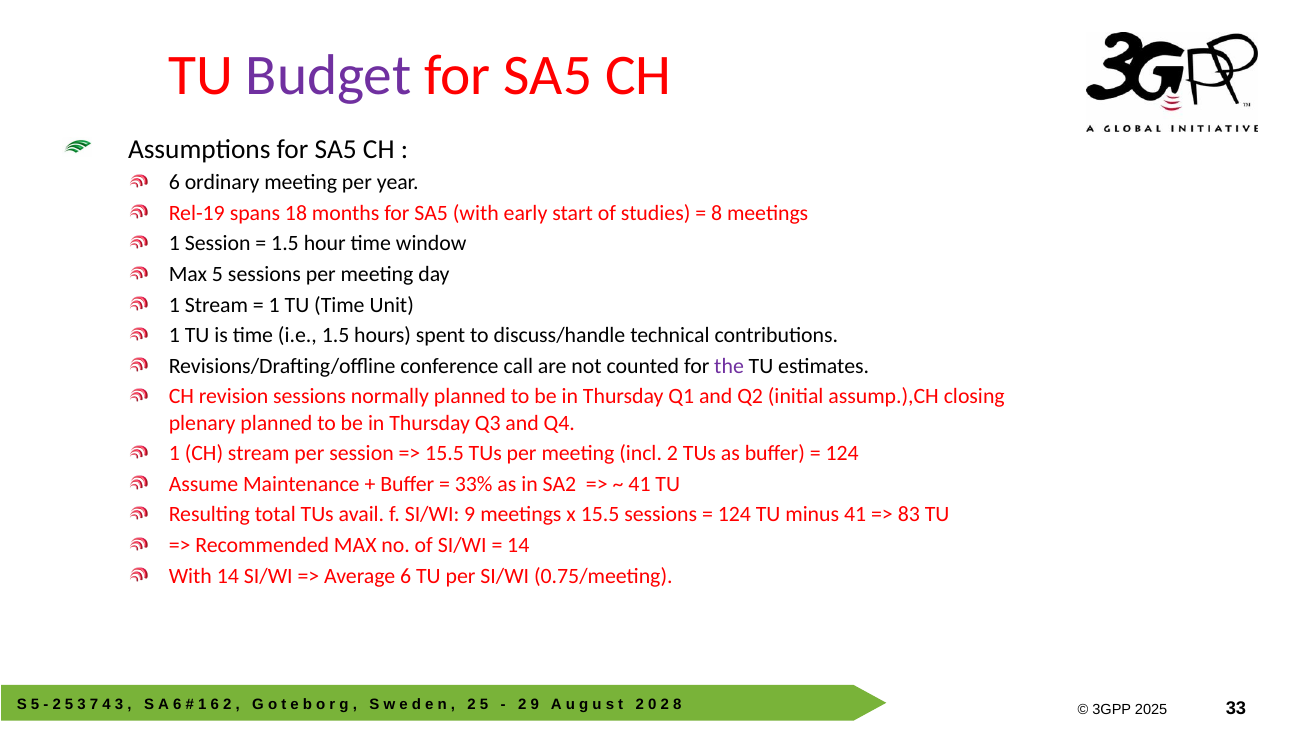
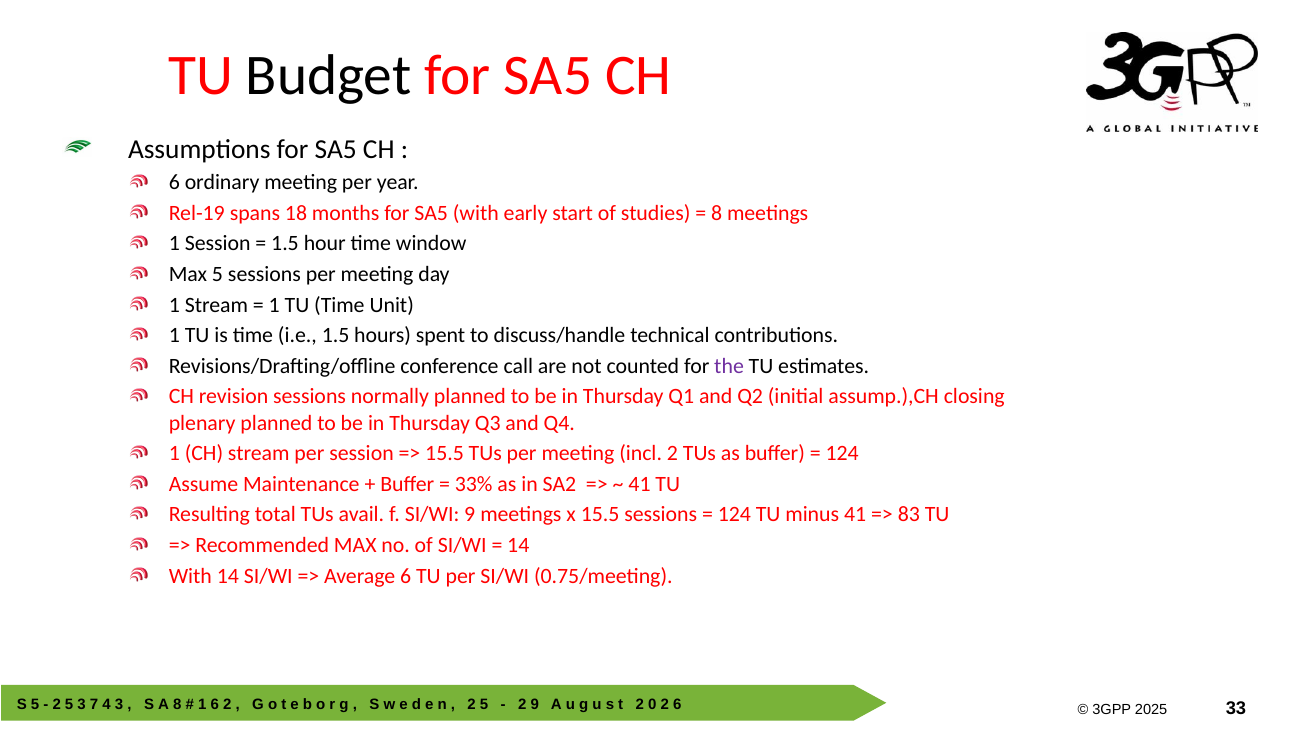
Budget colour: purple -> black
6 at (177, 705): 6 -> 8
2 8: 8 -> 6
